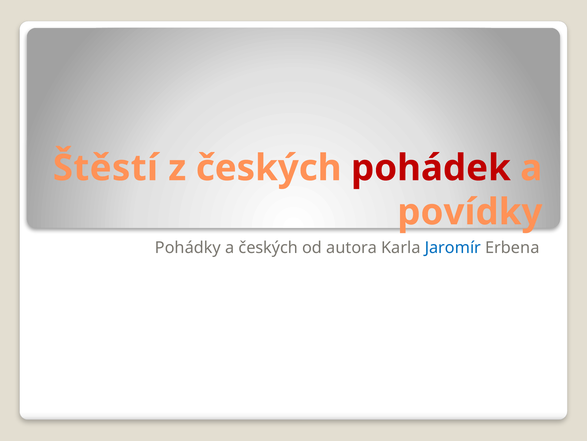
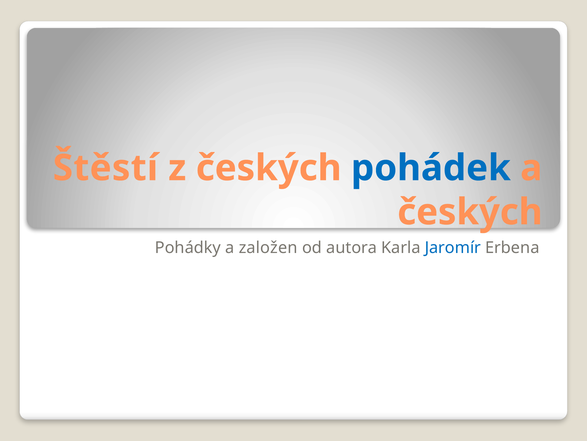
pohádek colour: red -> blue
povídky at (470, 212): povídky -> českých
a českých: českých -> založen
